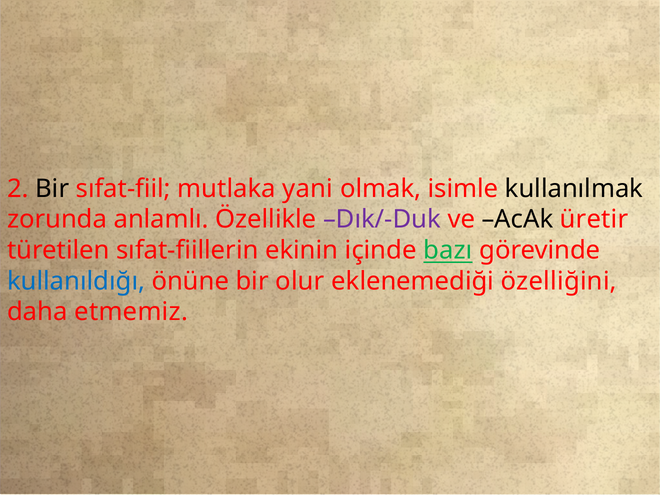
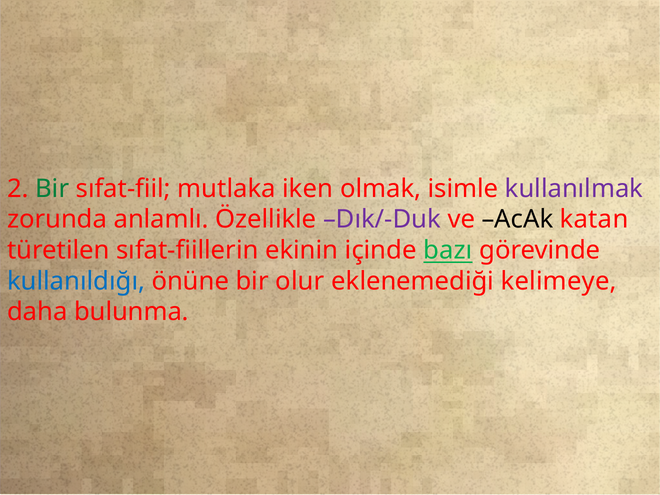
Bir at (52, 189) colour: black -> green
yani: yani -> iken
kullanılmak colour: black -> purple
üretir: üretir -> katan
özelliğini: özelliğini -> kelimeye
etmemiz: etmemiz -> bulunma
